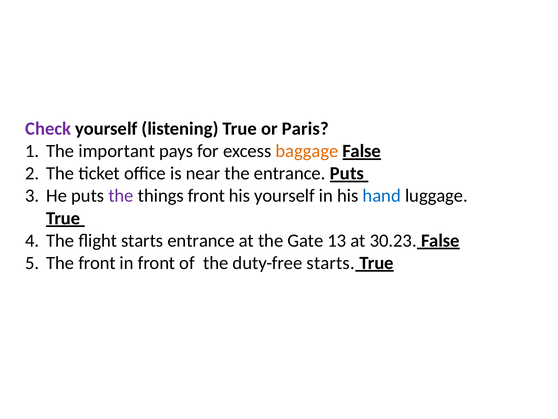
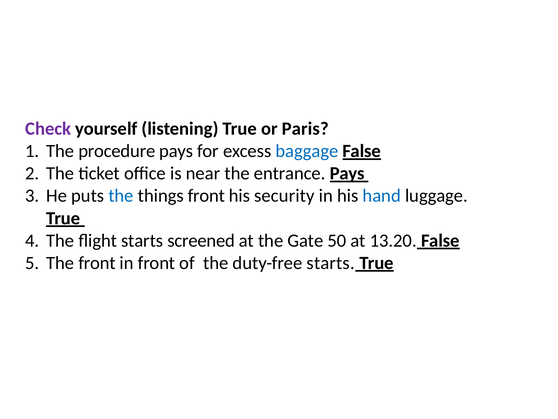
important: important -> procedure
baggage colour: orange -> blue
entrance Puts: Puts -> Pays
the at (121, 196) colour: purple -> blue
his yourself: yourself -> security
starts entrance: entrance -> screened
13: 13 -> 50
30.23: 30.23 -> 13.20
